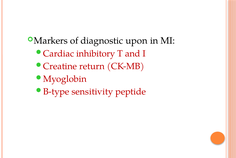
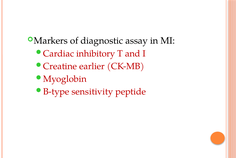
upon: upon -> assay
return: return -> earlier
